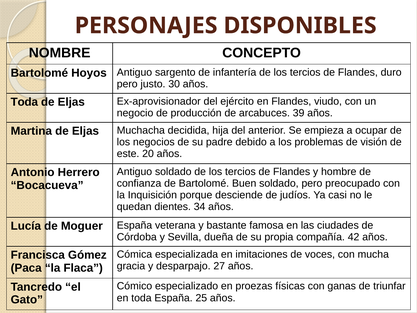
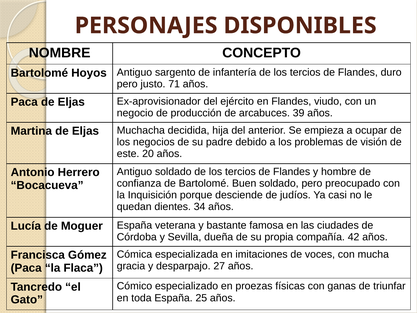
30: 30 -> 71
Toda at (24, 102): Toda -> Paca
